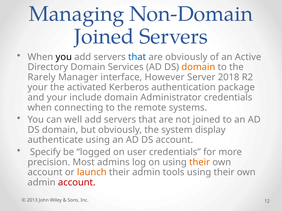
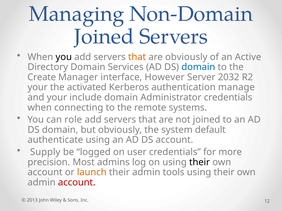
that at (137, 57) colour: blue -> orange
domain at (198, 67) colour: orange -> blue
Rarely: Rarely -> Create
2018: 2018 -> 2032
package: package -> manage
well: well -> role
display: display -> default
Specify: Specify -> Supply
their at (200, 162) colour: orange -> black
